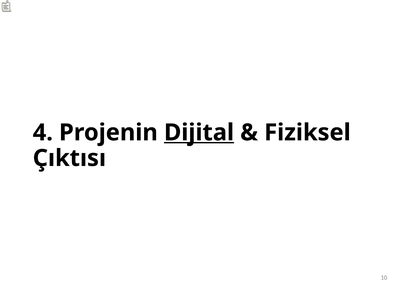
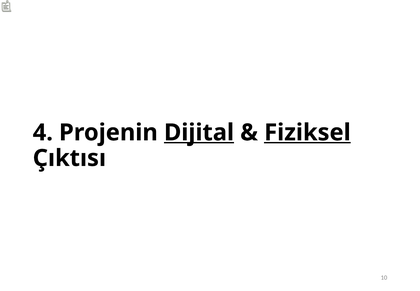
Fiziksel underline: none -> present
